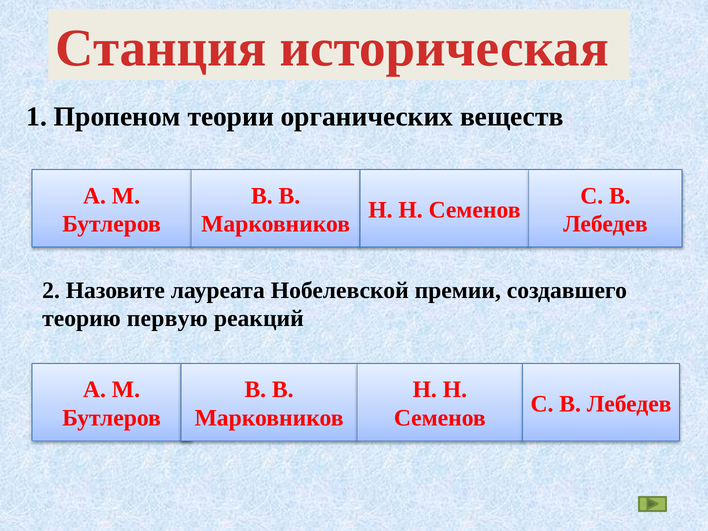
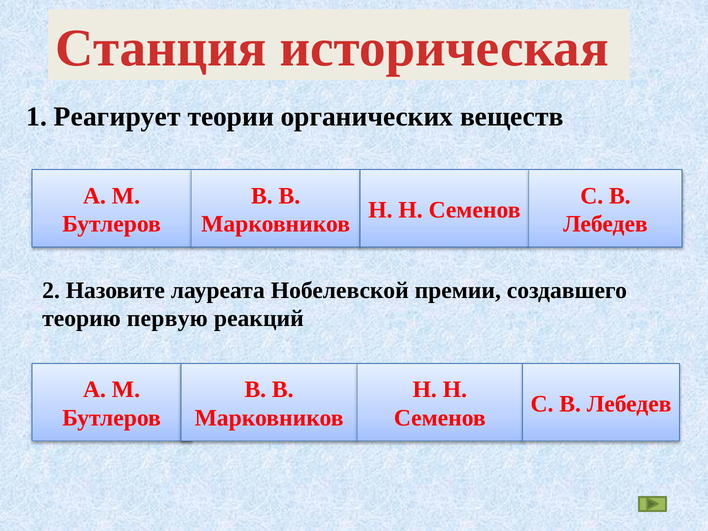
Пропеном: Пропеном -> Реагирует
